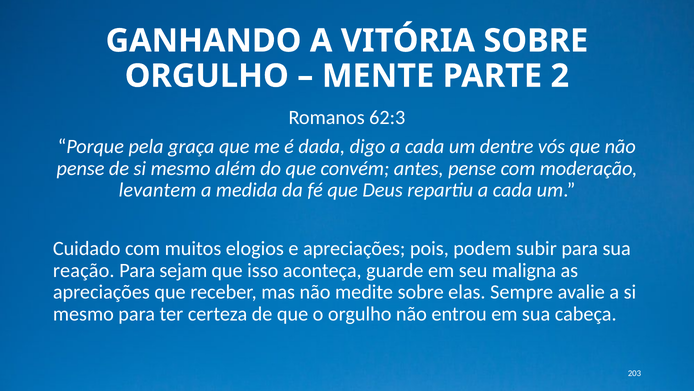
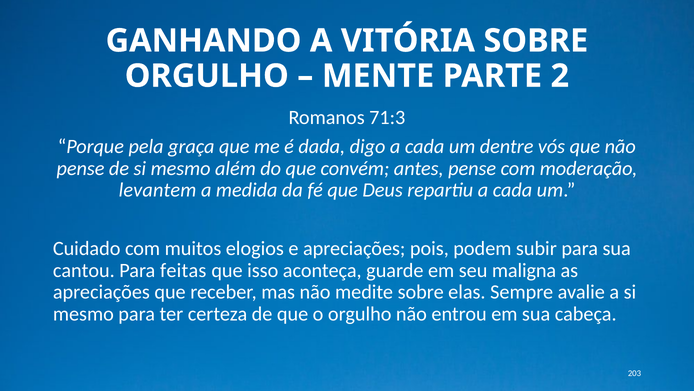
62:3: 62:3 -> 71:3
reação: reação -> cantou
sejam: sejam -> feitas
